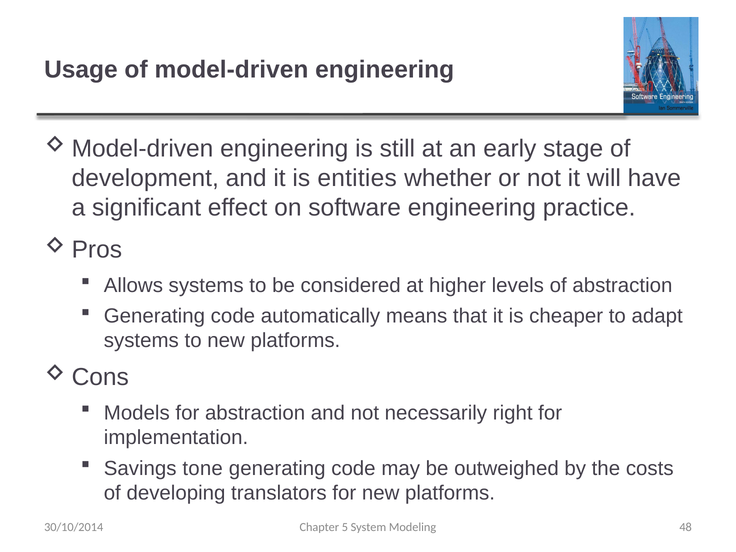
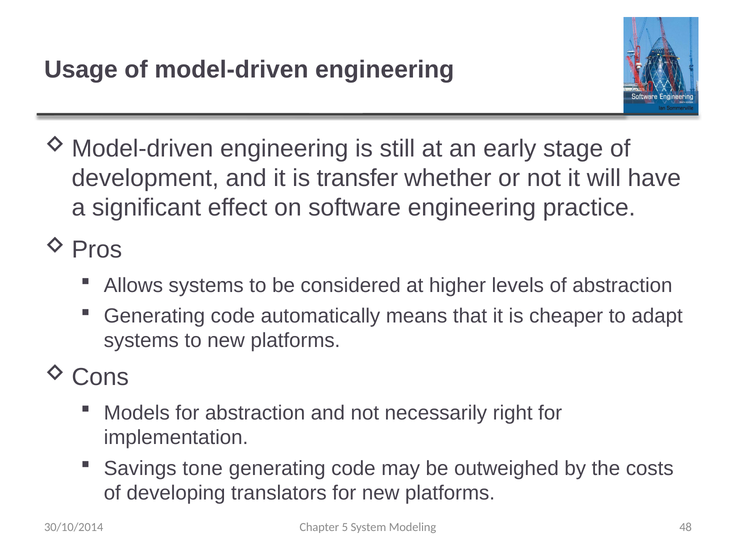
entities: entities -> transfer
